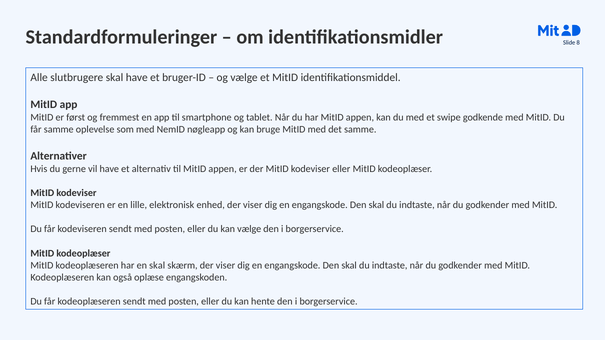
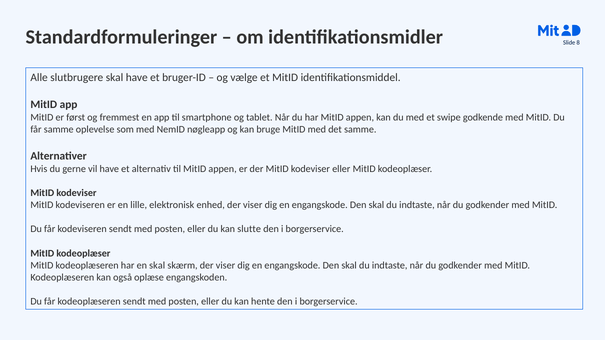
kan vælge: vælge -> slutte
